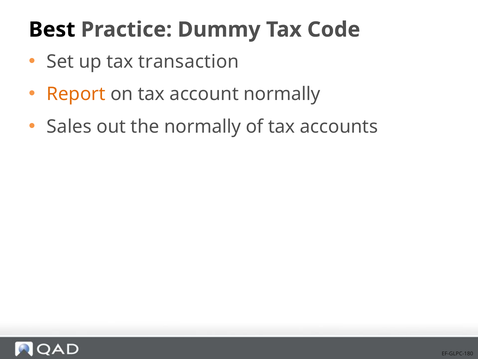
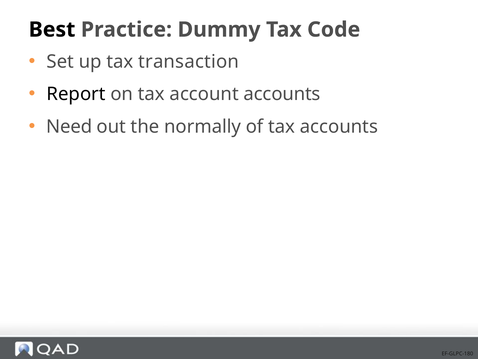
Report colour: orange -> black
account normally: normally -> accounts
Sales: Sales -> Need
